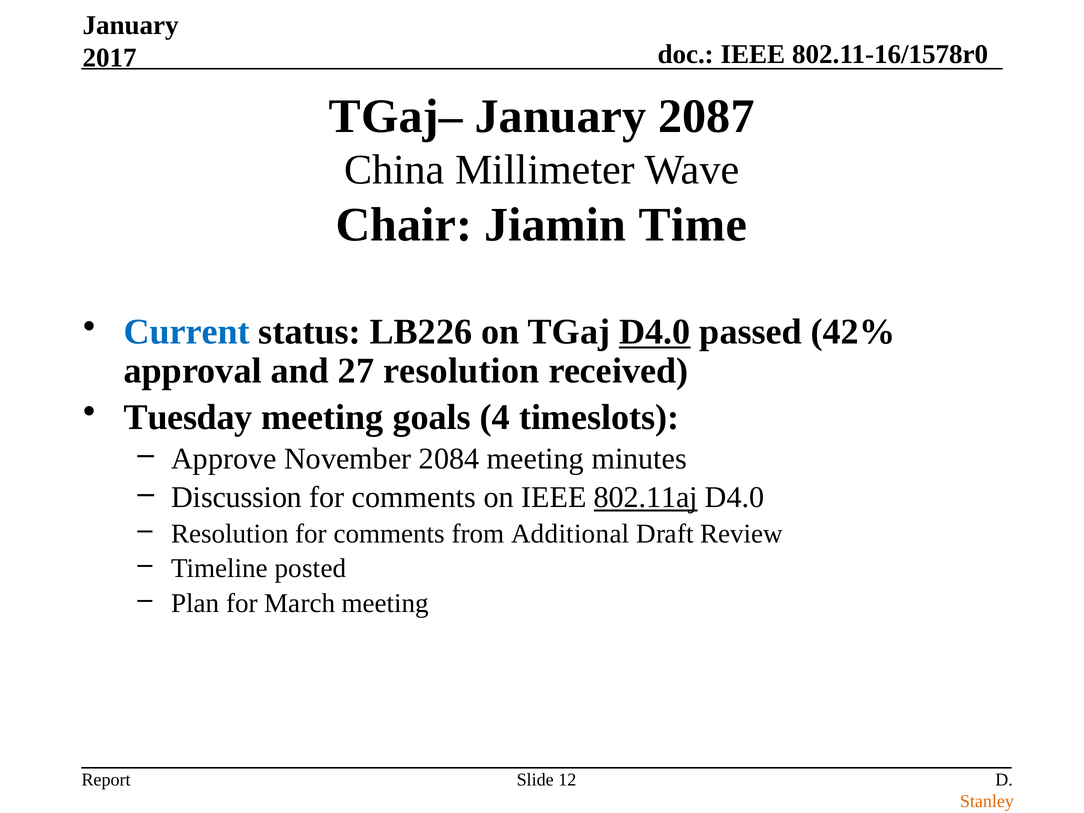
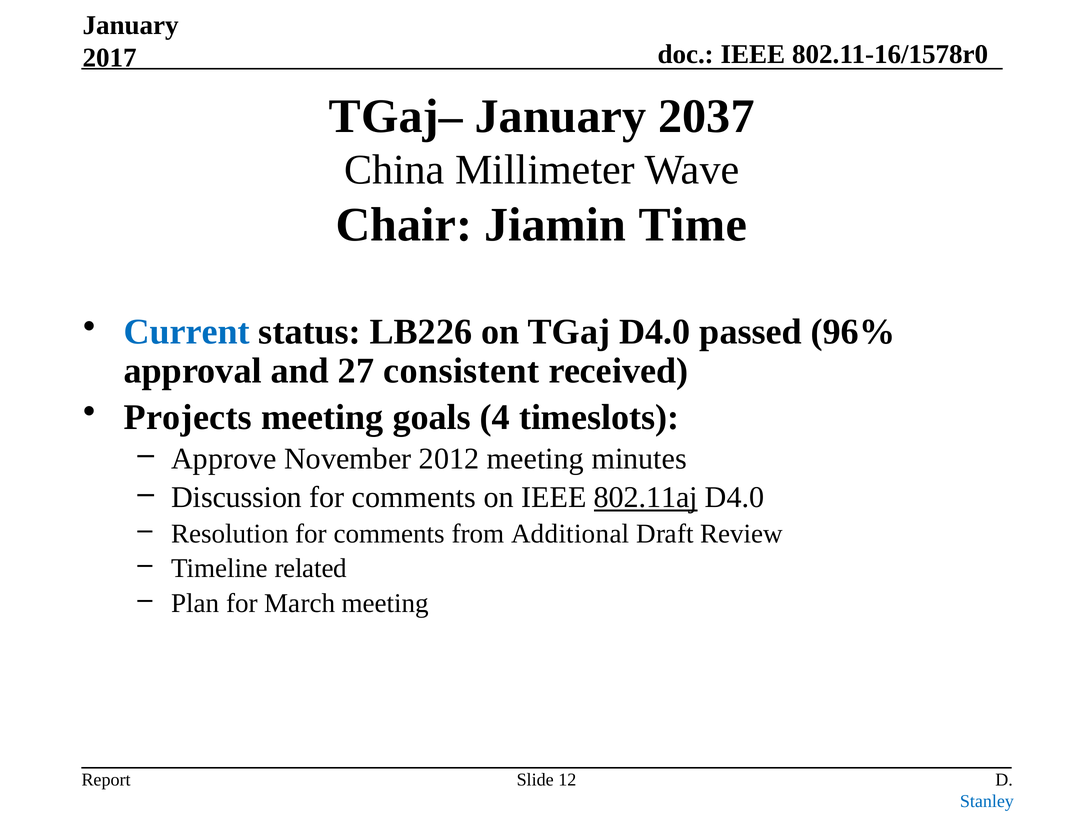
2087: 2087 -> 2037
D4.0 at (655, 332) underline: present -> none
42%: 42% -> 96%
27 resolution: resolution -> consistent
Tuesday: Tuesday -> Projects
2084: 2084 -> 2012
posted: posted -> related
Stanley colour: orange -> blue
